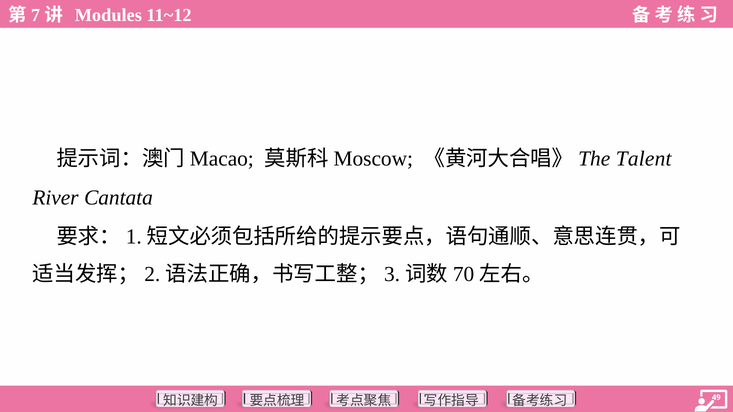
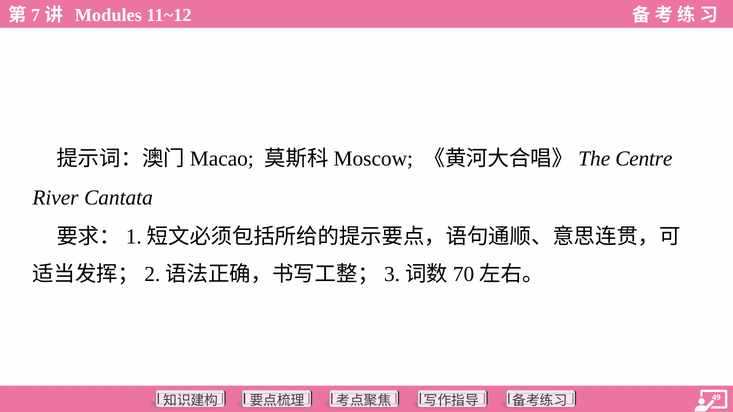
Talent: Talent -> Centre
